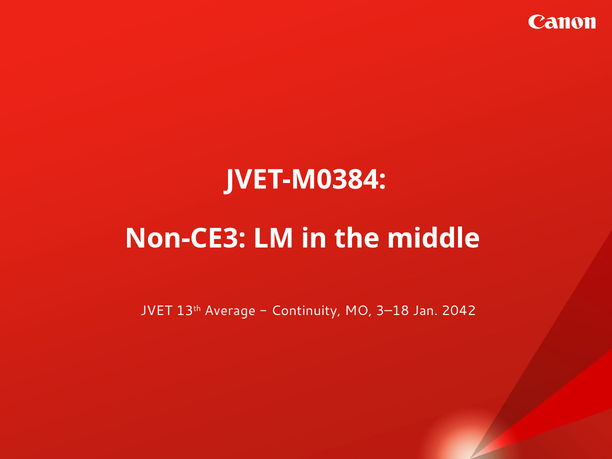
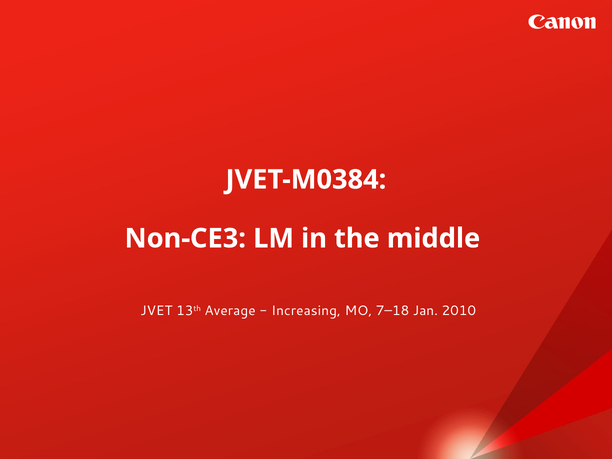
Continuity: Continuity -> Increasing
3–18: 3–18 -> 7–18
2042: 2042 -> 2010
